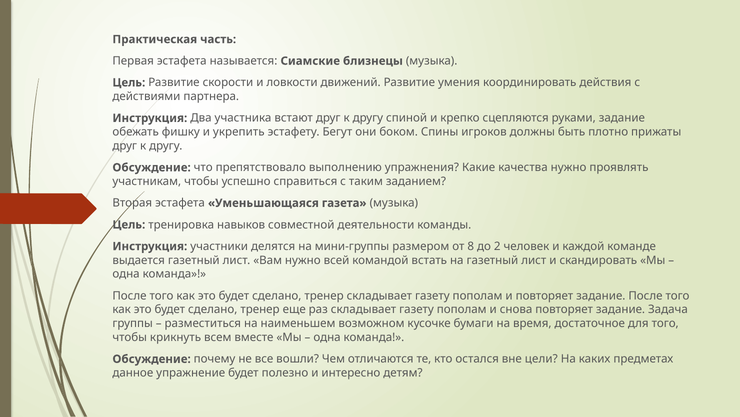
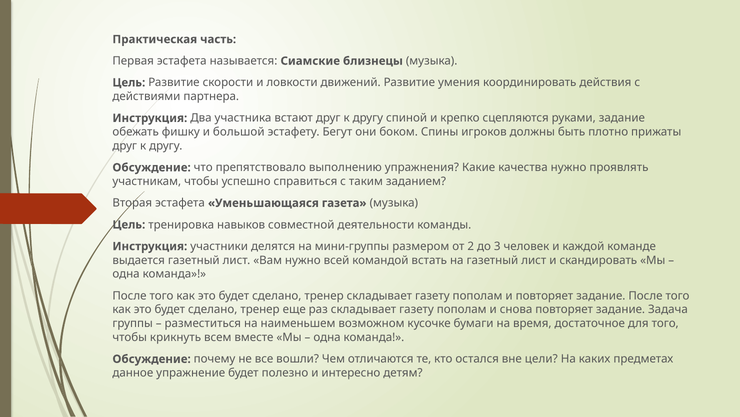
укрепить: укрепить -> большой
8: 8 -> 2
2: 2 -> 3
